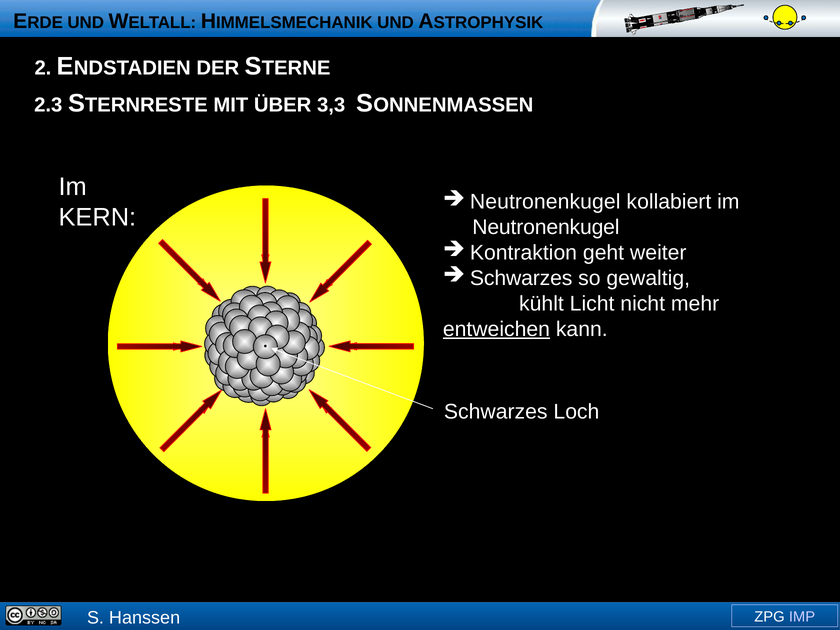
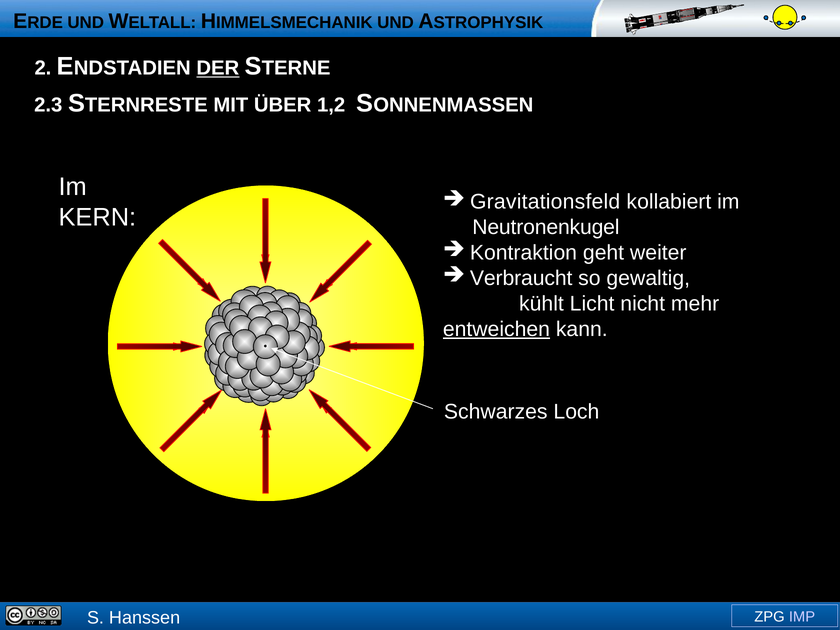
DER underline: none -> present
3,3: 3,3 -> 1,2
Neutronenkugel at (545, 202): Neutronenkugel -> Gravitationsfeld
Schwarzes at (521, 278): Schwarzes -> Verbraucht
